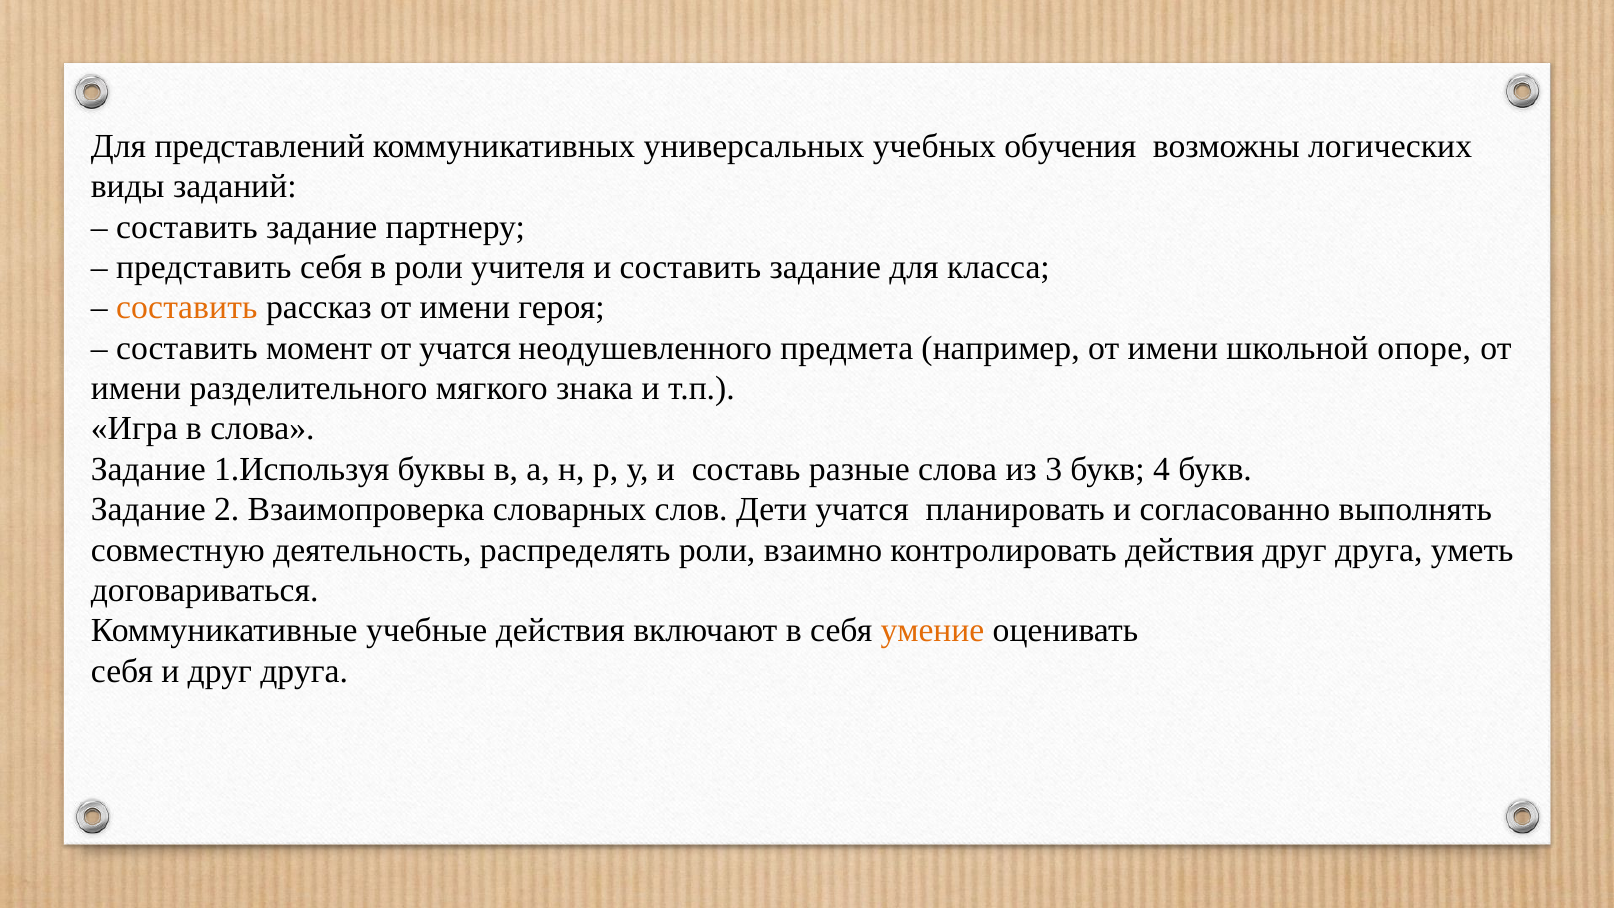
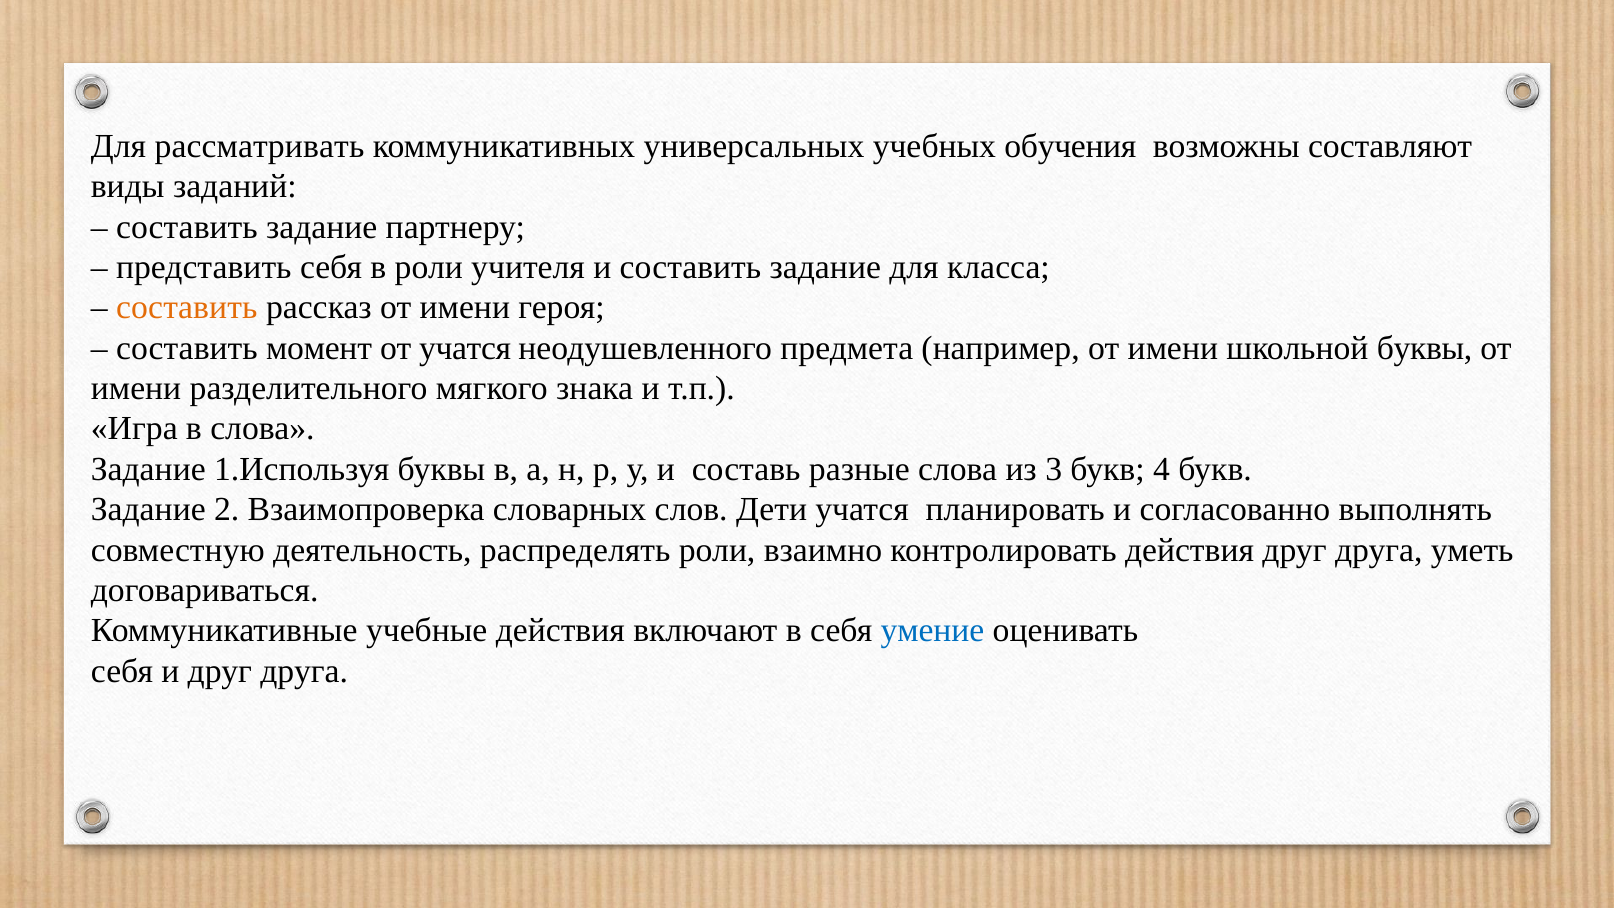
представлений: представлений -> рассматривать
логических: логических -> составляют
школьной опоре: опоре -> буквы
умение colour: orange -> blue
